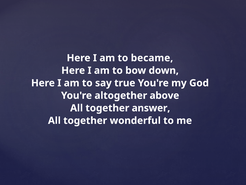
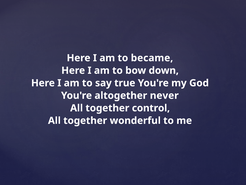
above: above -> never
answer: answer -> control
